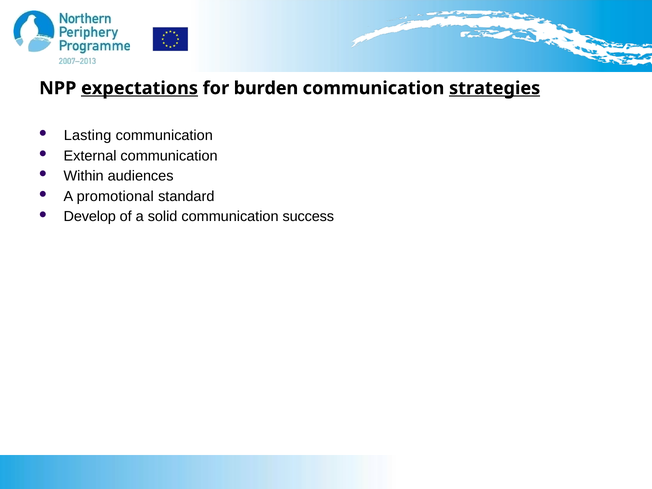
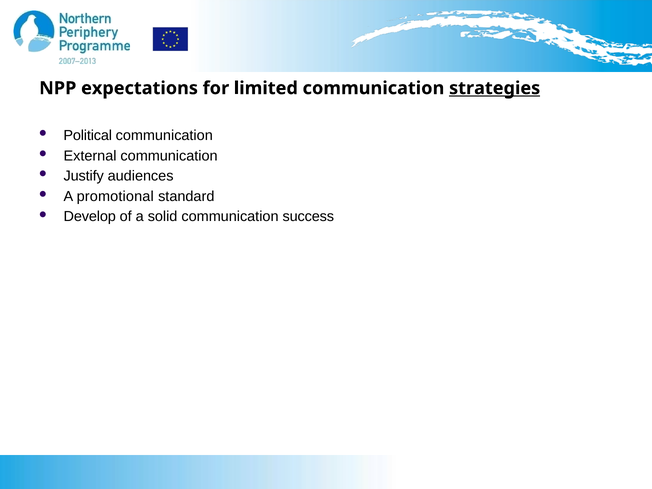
expectations underline: present -> none
burden: burden -> limited
Lasting: Lasting -> Political
Within: Within -> Justify
